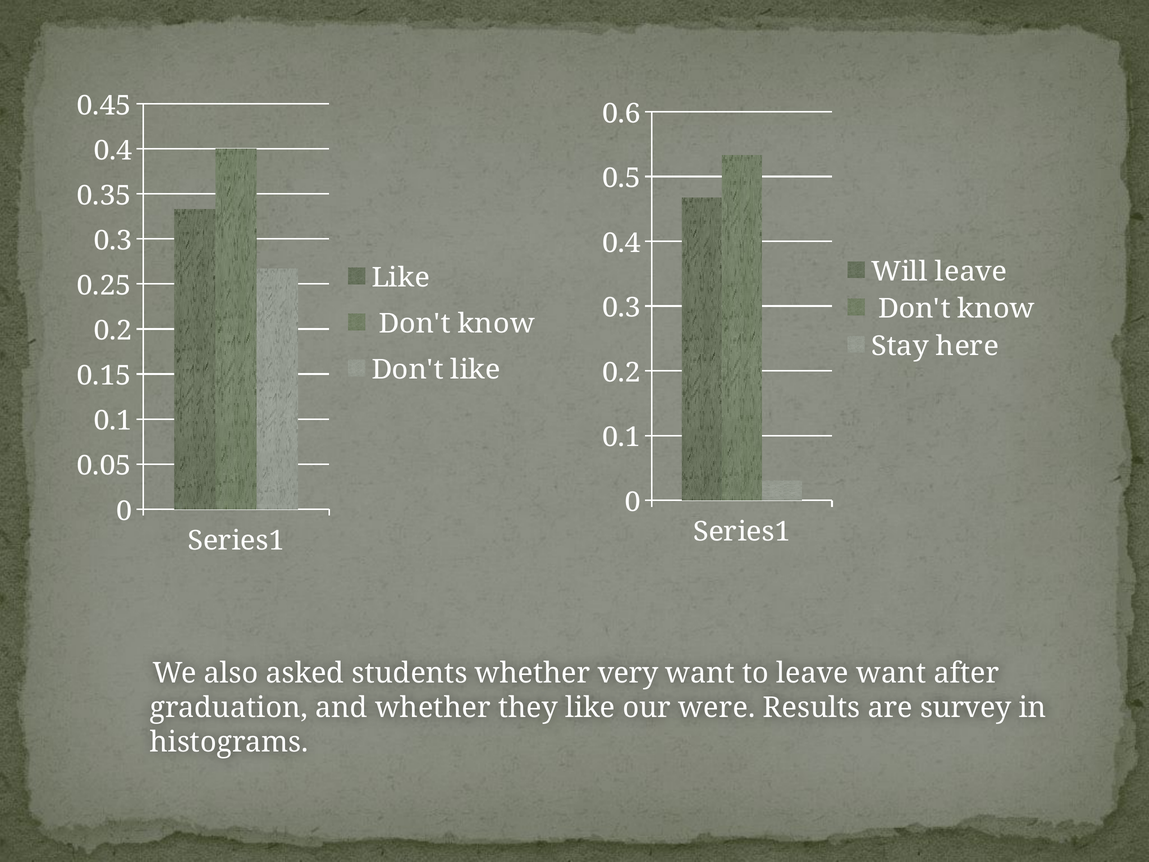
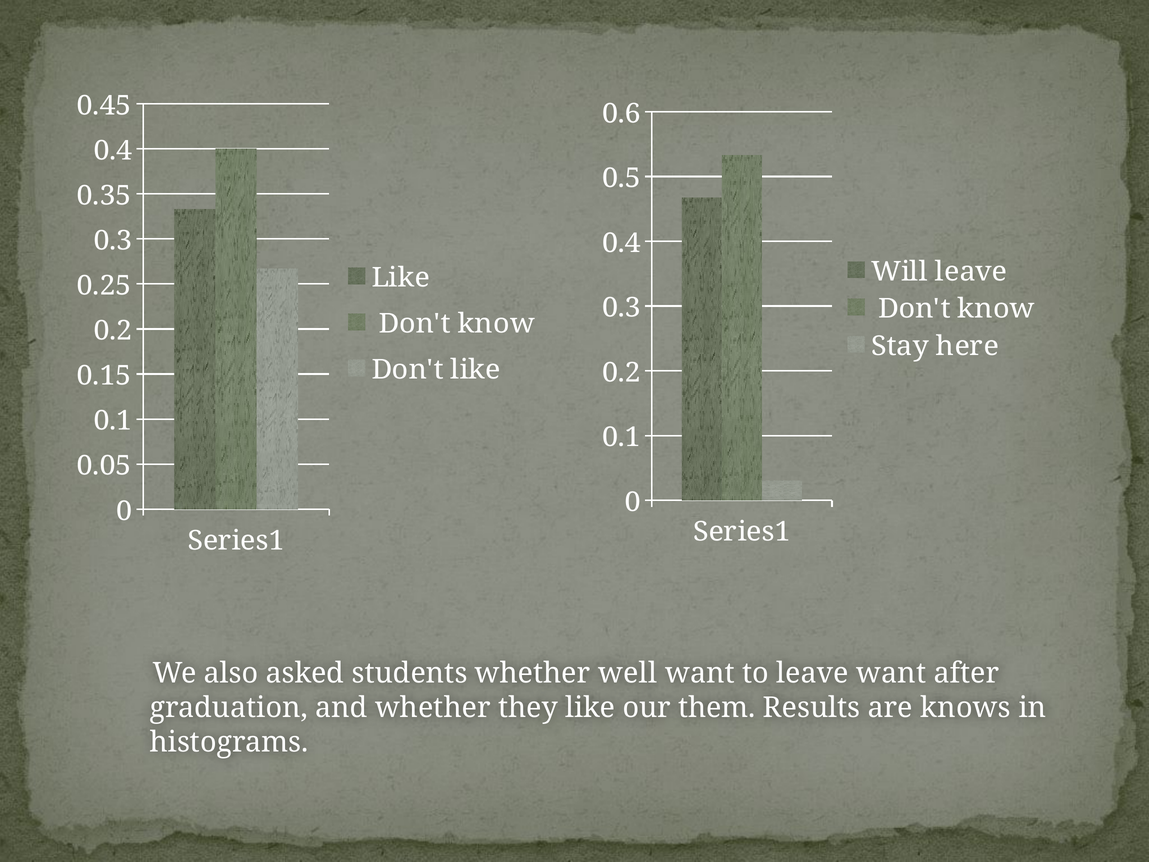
very: very -> well
were: were -> them
survey: survey -> knows
